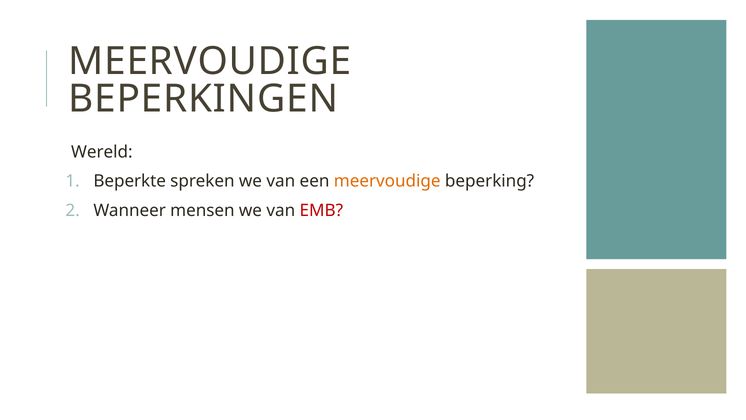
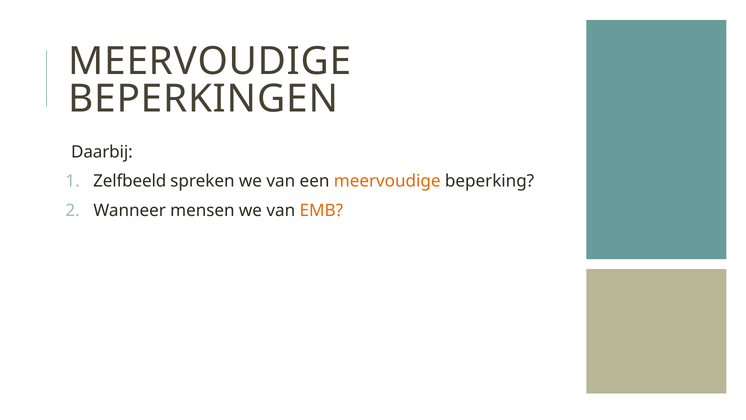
Wereld: Wereld -> Daarbij
Beperkte: Beperkte -> Zelfbeeld
EMB colour: red -> orange
